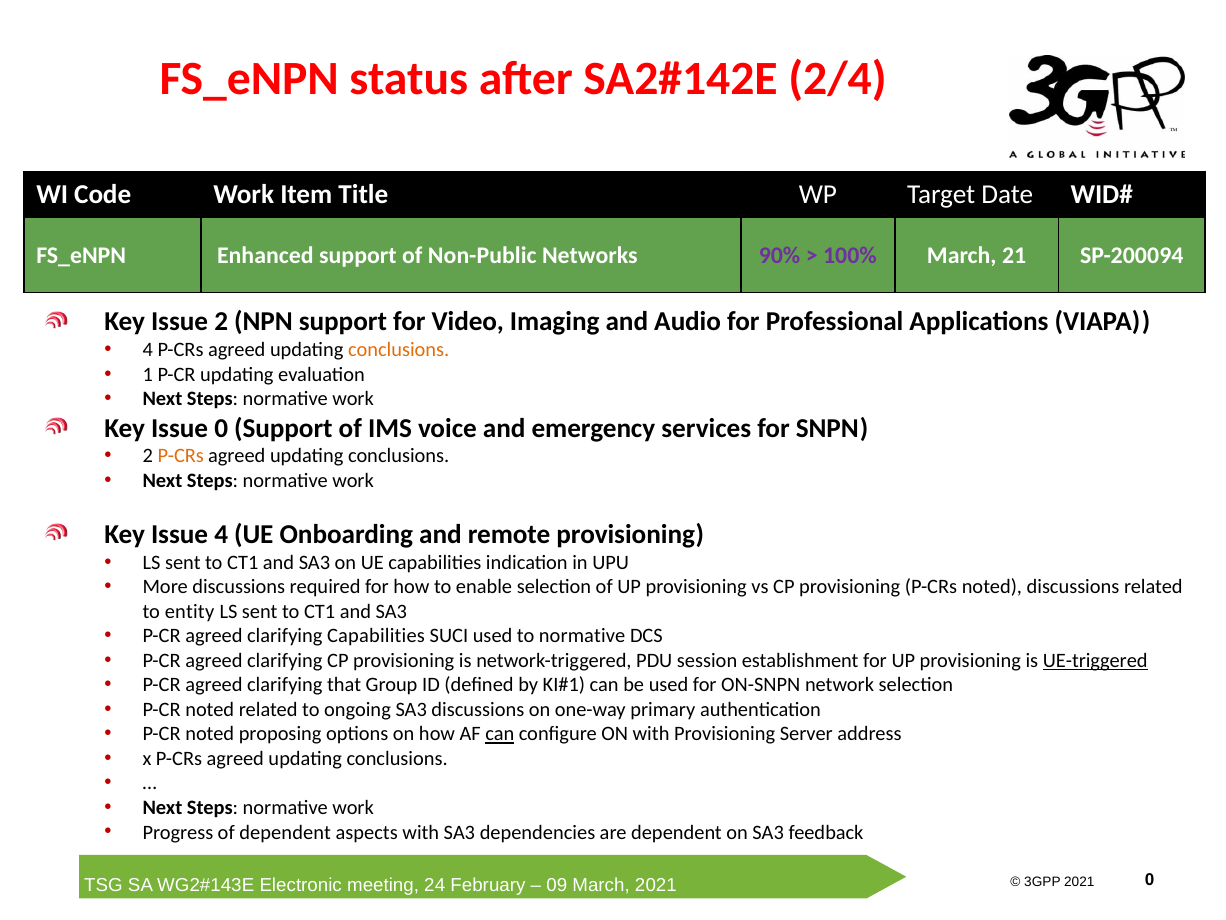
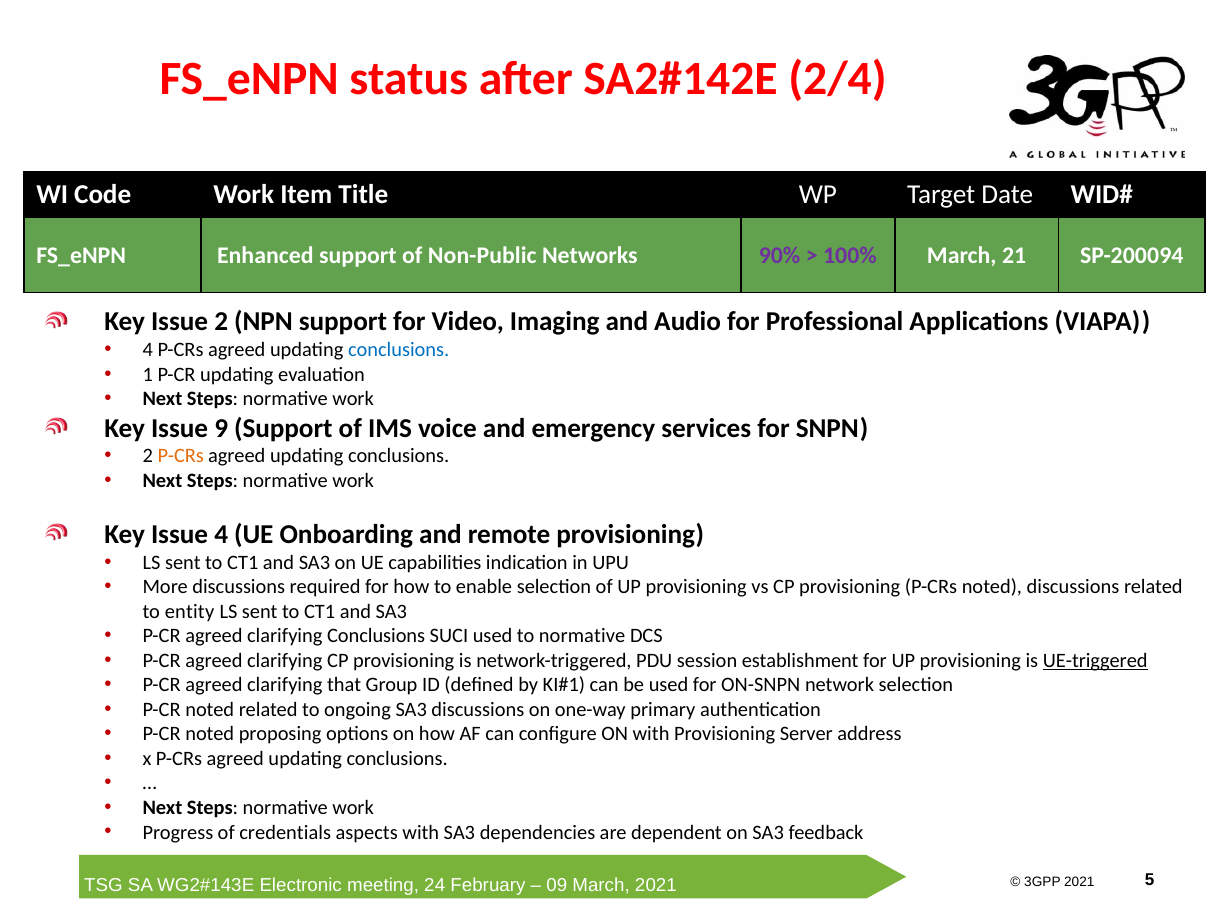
conclusions at (399, 350) colour: orange -> blue
Issue 0: 0 -> 9
clarifying Capabilities: Capabilities -> Conclusions
can at (500, 734) underline: present -> none
of dependent: dependent -> credentials
0 at (1150, 879): 0 -> 5
